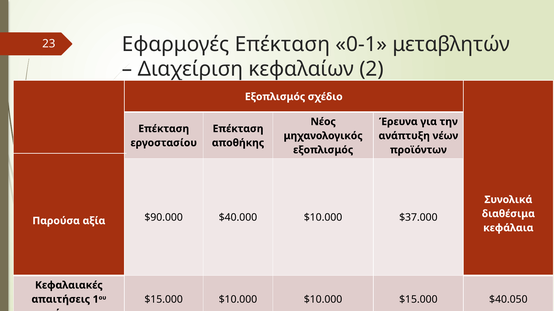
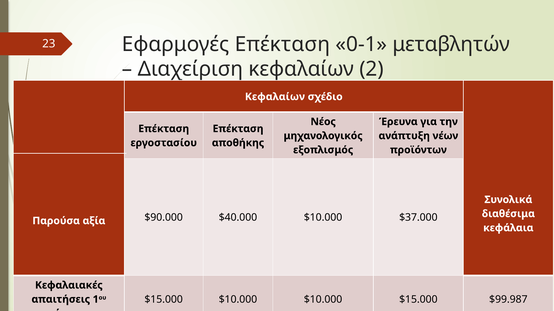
Εξοπλισμός at (275, 97): Εξοπλισμός -> Κεφαλαίων
$40.050: $40.050 -> $99.987
